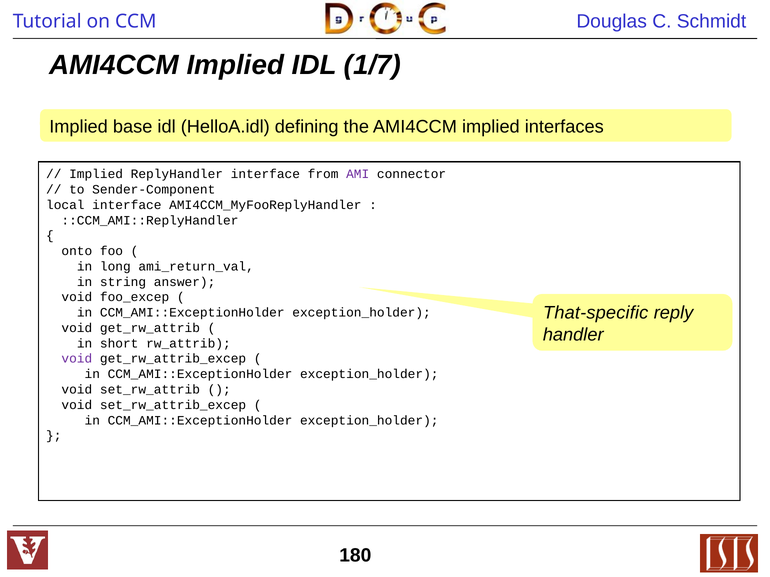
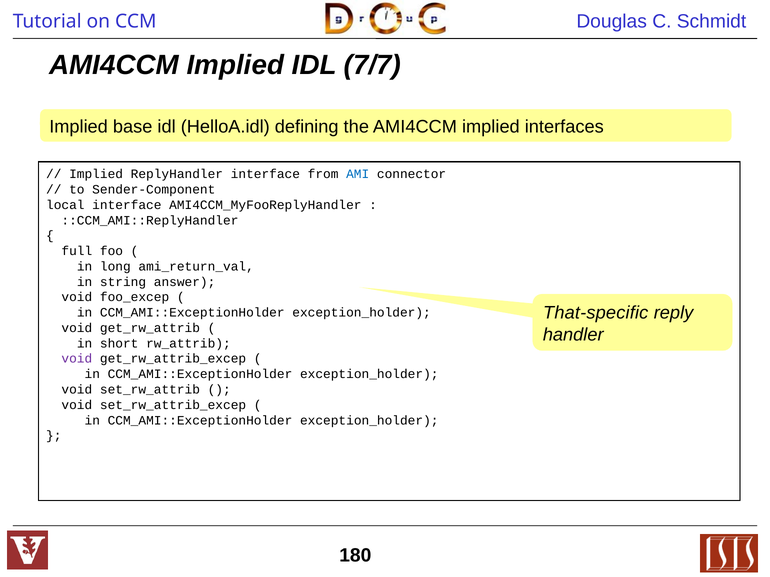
1/7: 1/7 -> 7/7
AMI colour: purple -> blue
onto: onto -> full
